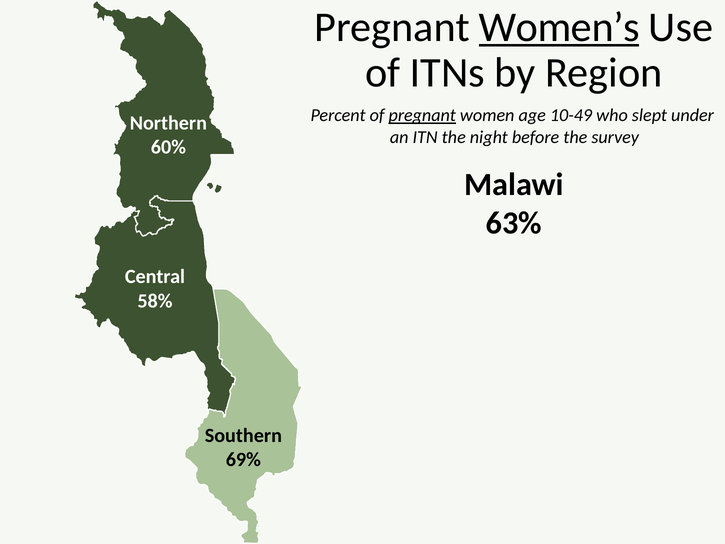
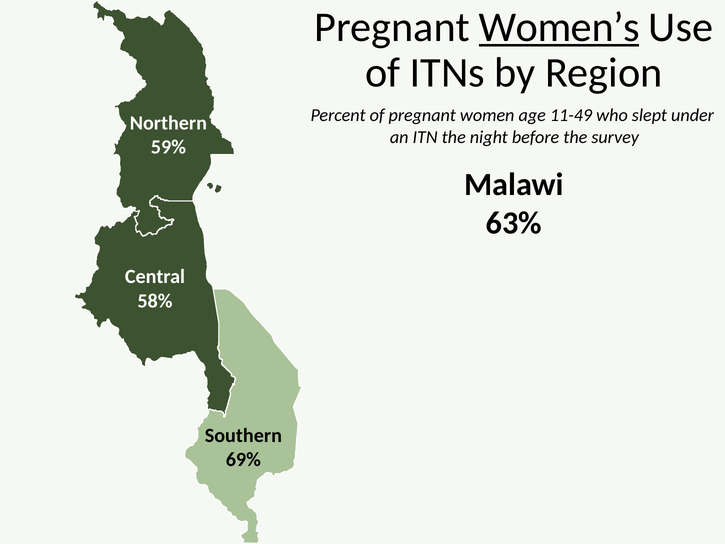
pregnant at (422, 115) underline: present -> none
10-49: 10-49 -> 11-49
60%: 60% -> 59%
